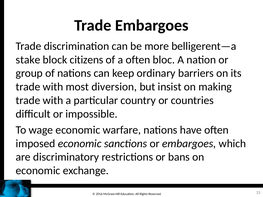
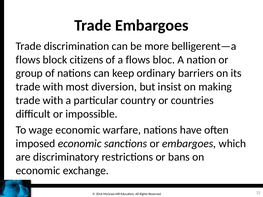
stake at (28, 60): stake -> flows
a often: often -> flows
